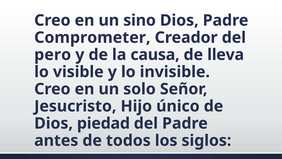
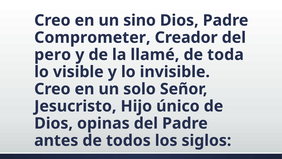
causa: causa -> llamé
lleva: lleva -> toda
piedad: piedad -> opinas
